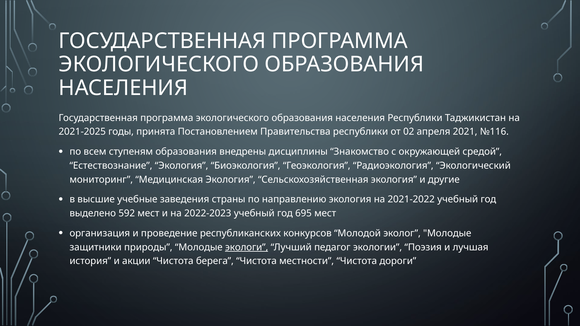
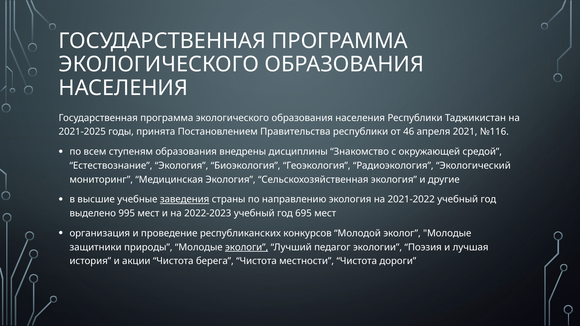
02: 02 -> 46
заведения underline: none -> present
592: 592 -> 995
